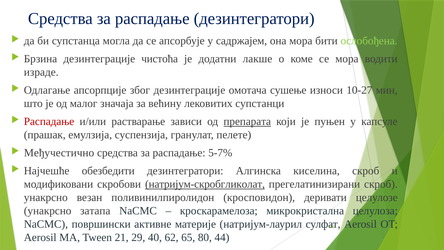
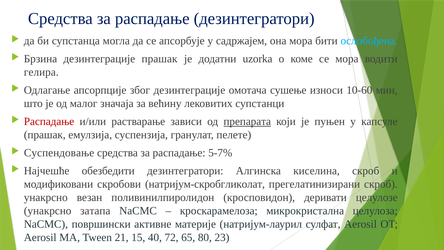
ослобођена colour: light green -> light blue
дезинтеграције чистоћа: чистоћа -> прашак
лакше: лакше -> uzorka
израде: израде -> гелира
10-27: 10-27 -> 10-60
Међучестично: Међучестично -> Суспендовање
натријум-скробгликолат underline: present -> none
29: 29 -> 15
62: 62 -> 72
44: 44 -> 23
